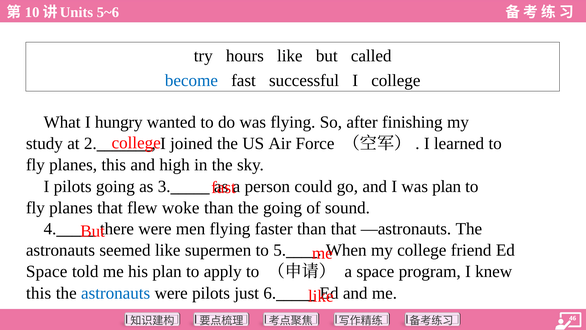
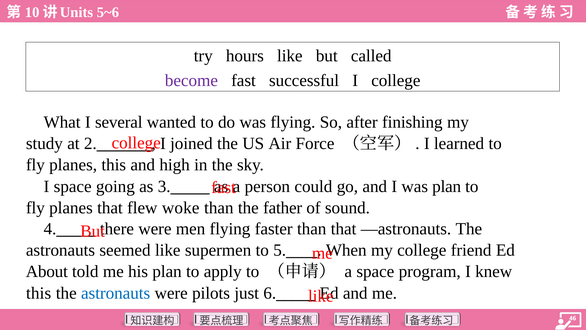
become colour: blue -> purple
hungry: hungry -> several
I pilots: pilots -> space
the going: going -> father
Space at (47, 271): Space -> About
